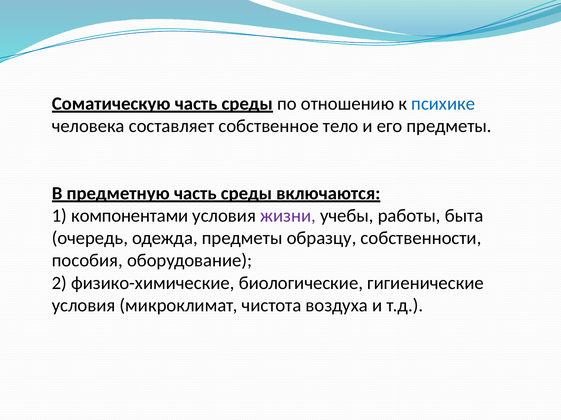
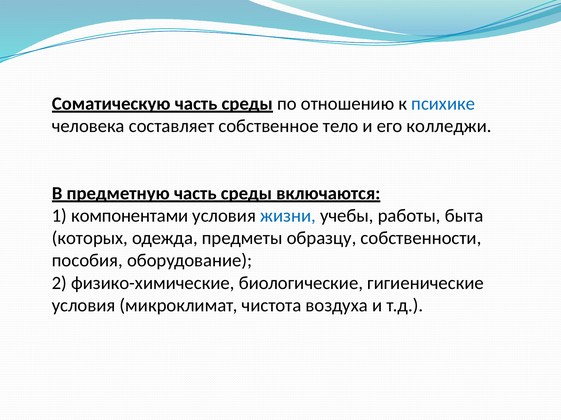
его предметы: предметы -> колледжи
жизни colour: purple -> blue
очередь: очередь -> которых
